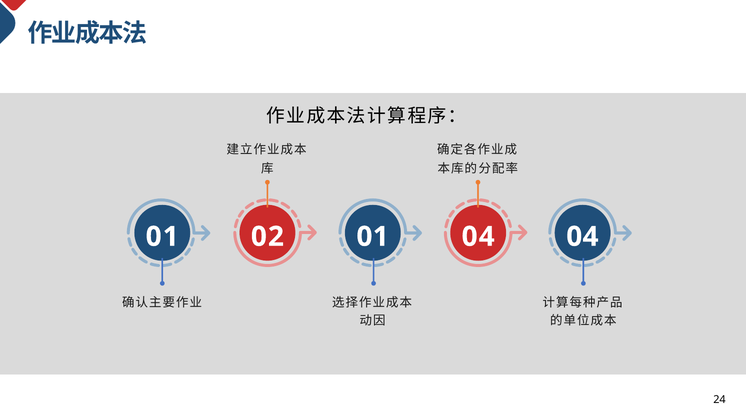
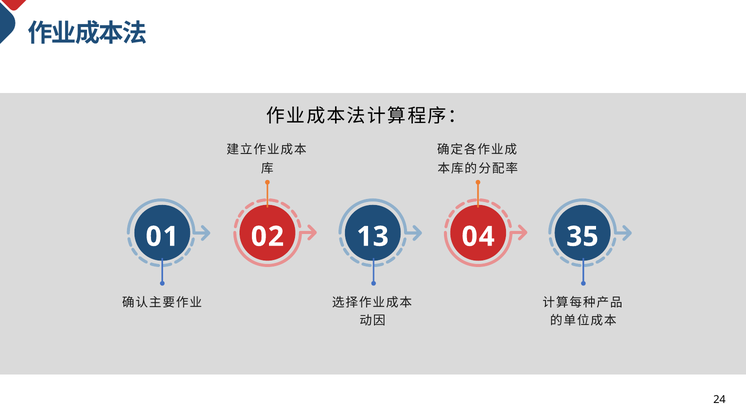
02 01: 01 -> 13
04 04: 04 -> 35
